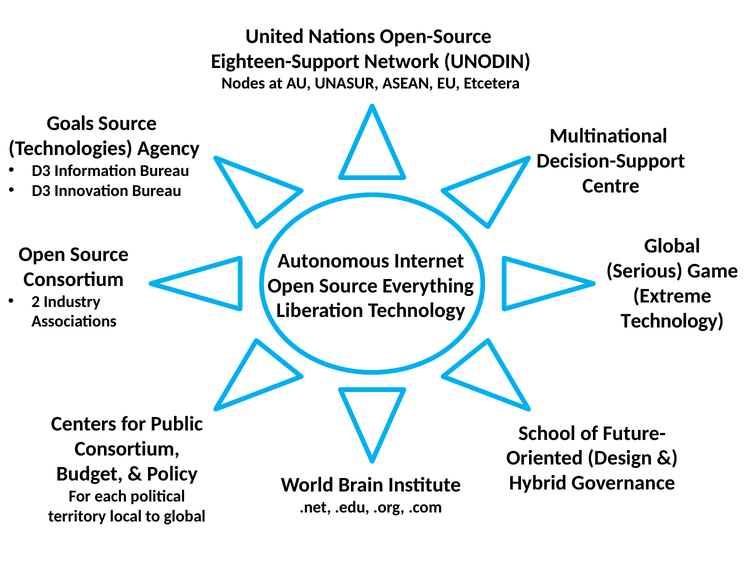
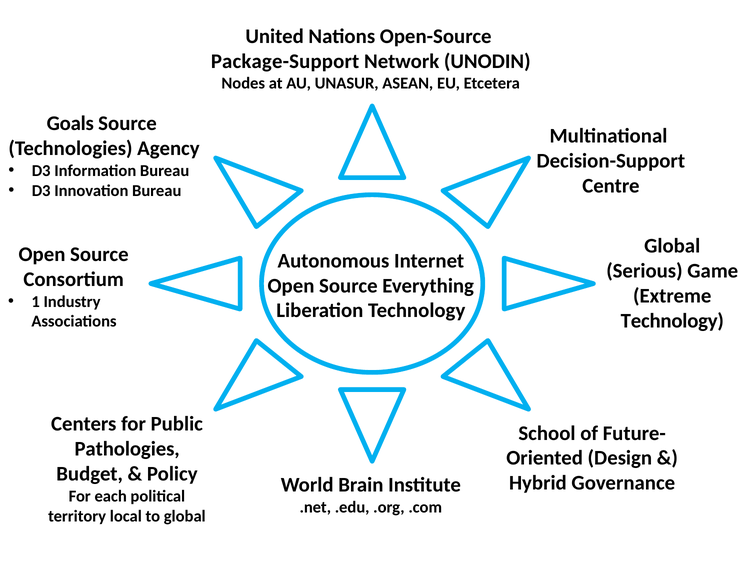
Eighteen-Support: Eighteen-Support -> Package-Support
2: 2 -> 1
Consortium at (127, 449): Consortium -> Pathologies
